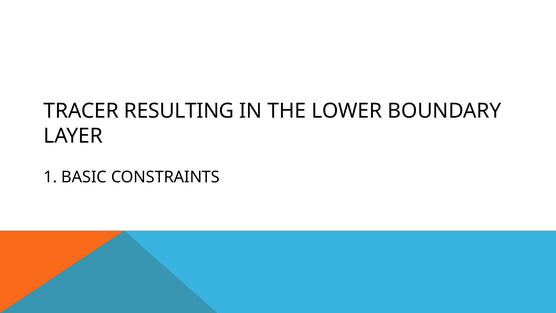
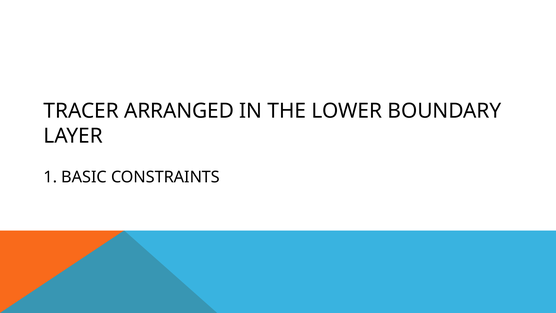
RESULTING: RESULTING -> ARRANGED
